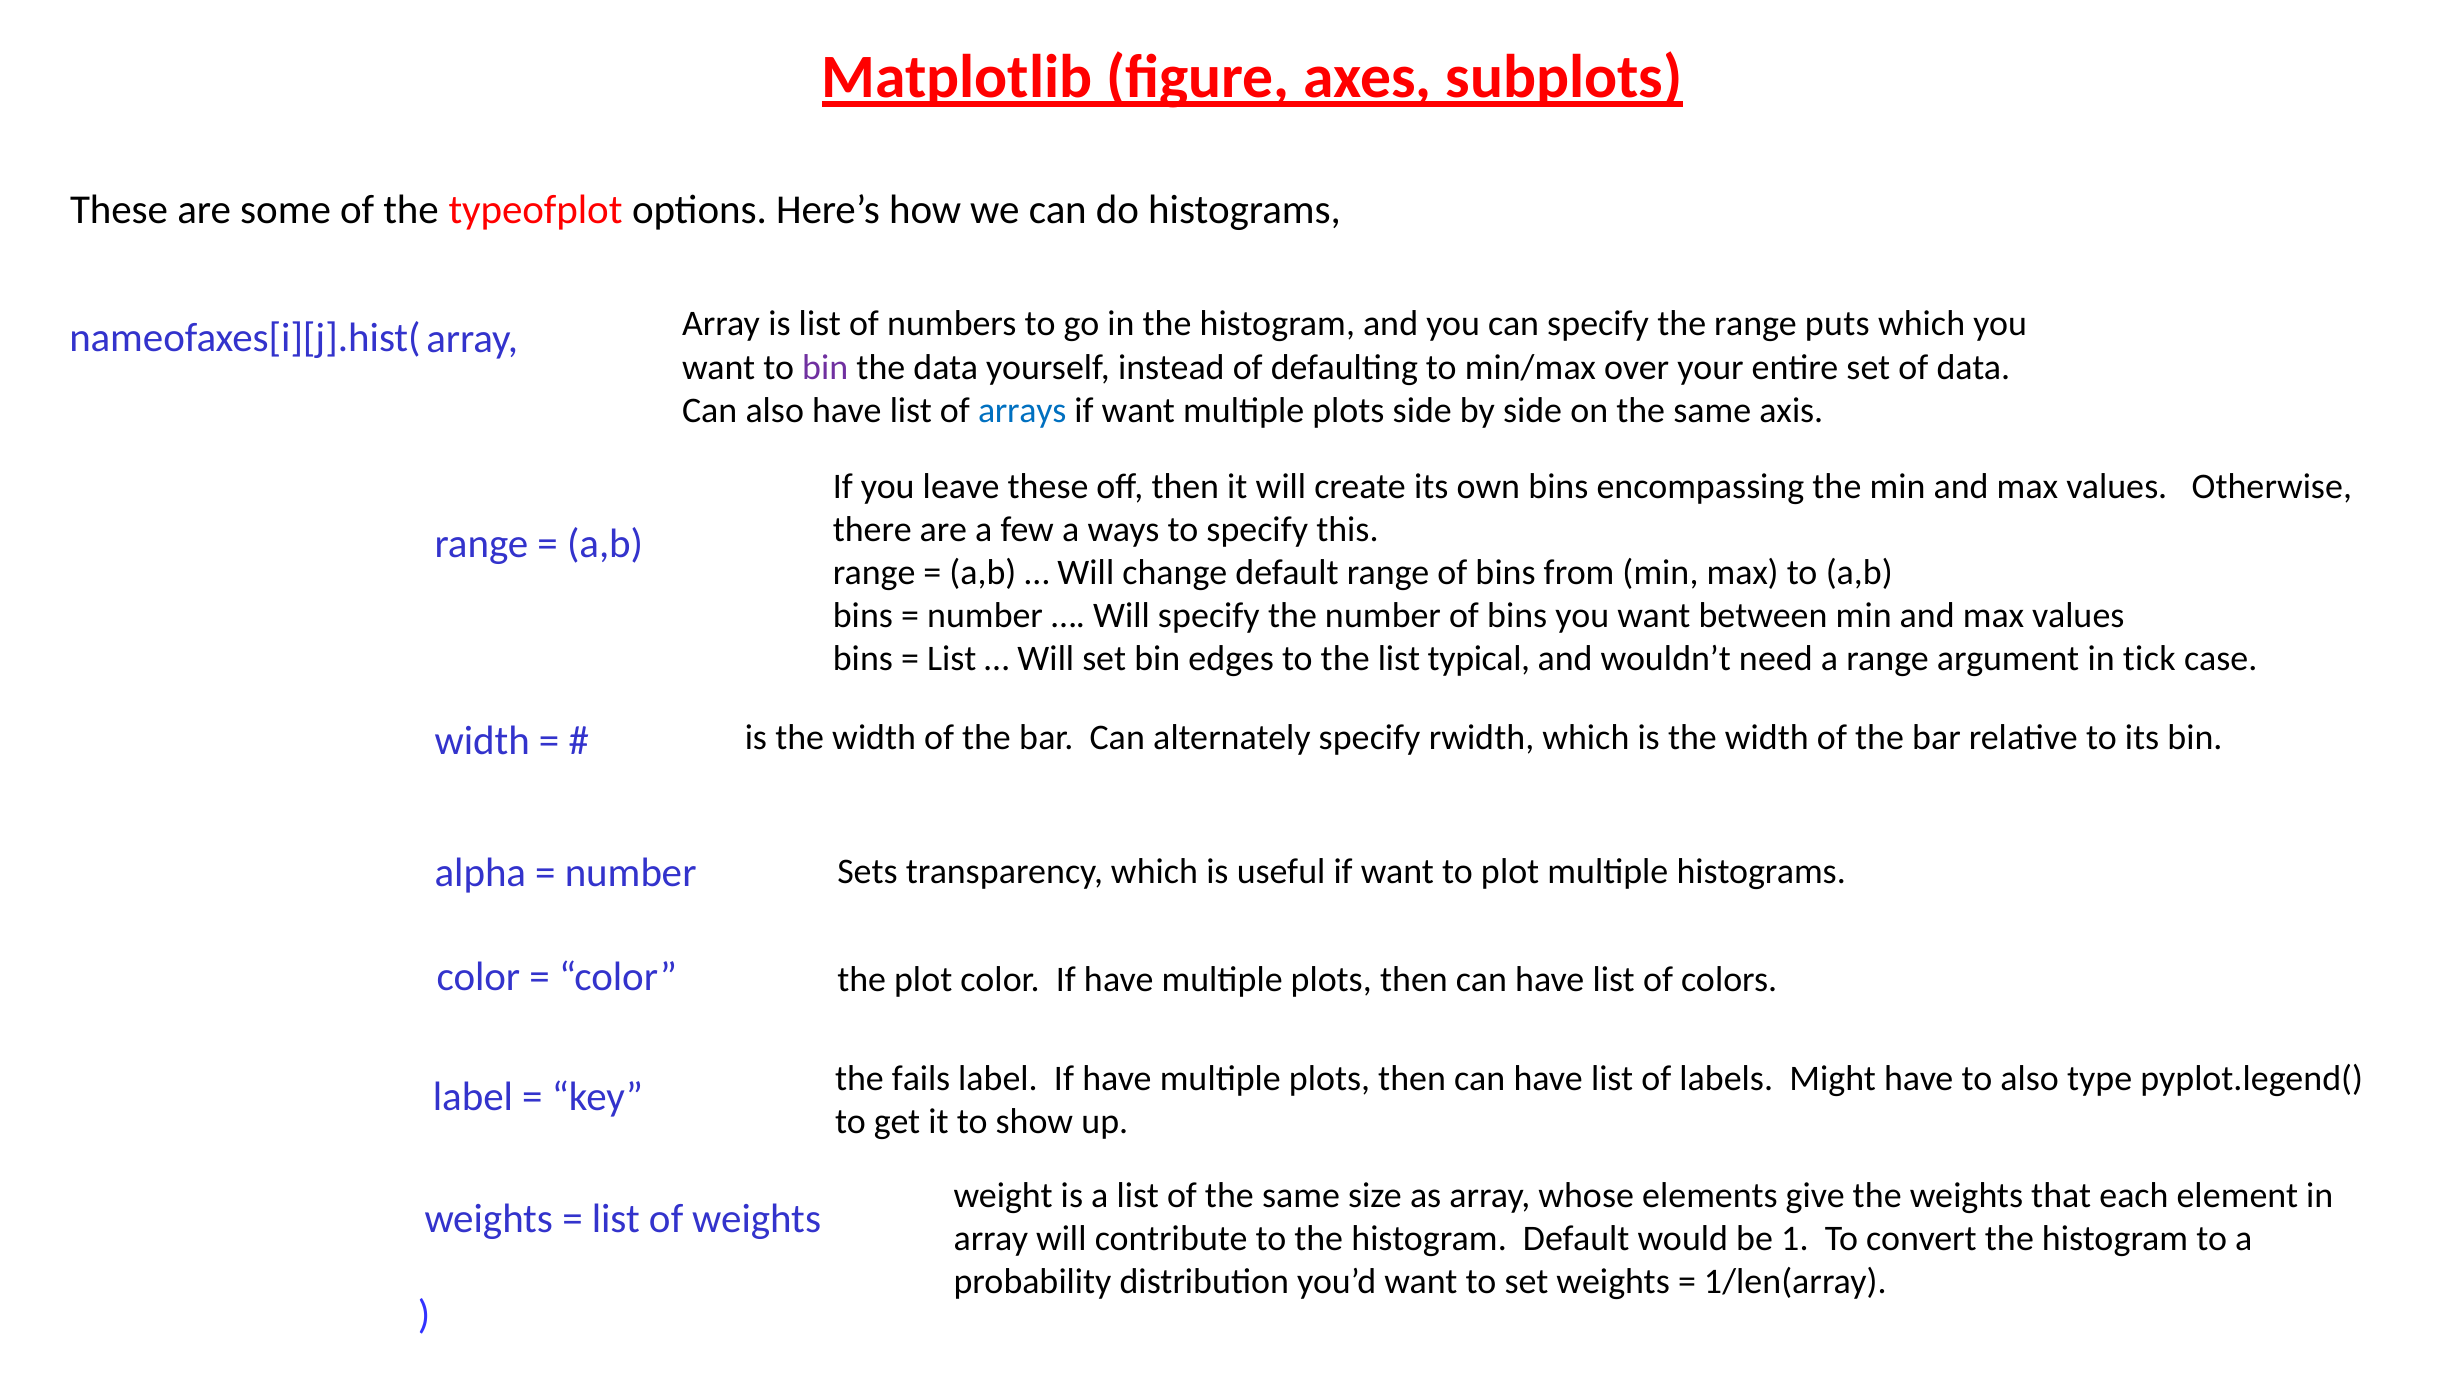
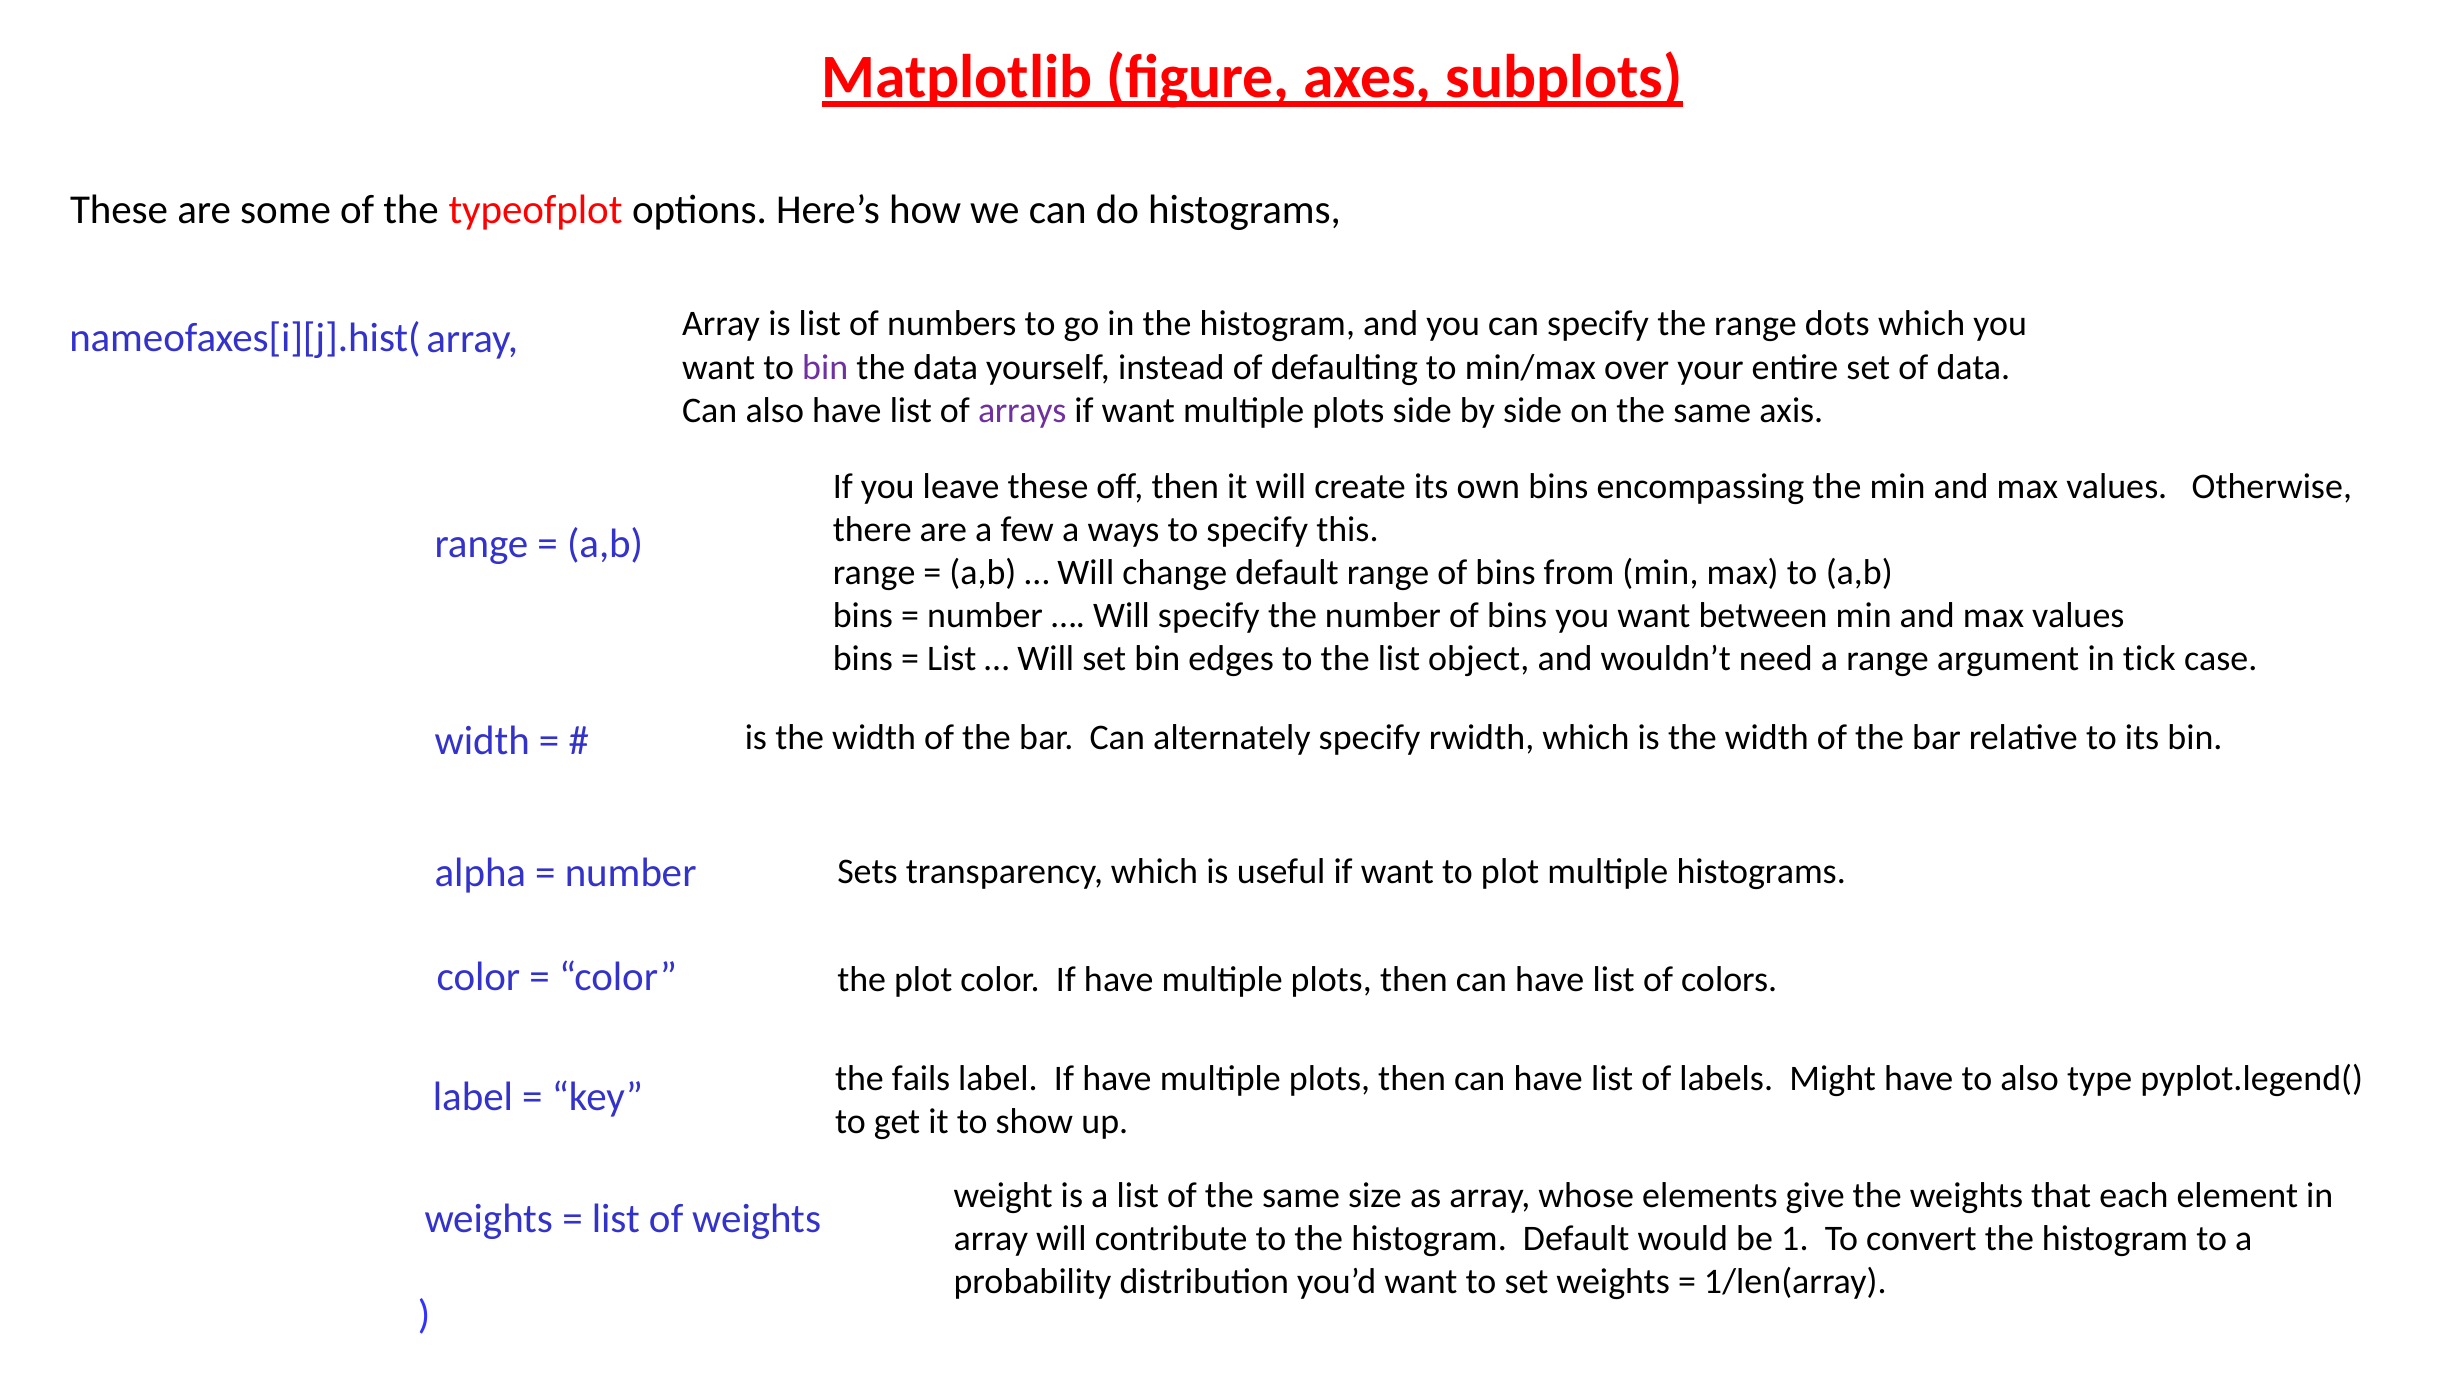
puts: puts -> dots
arrays colour: blue -> purple
typical: typical -> object
